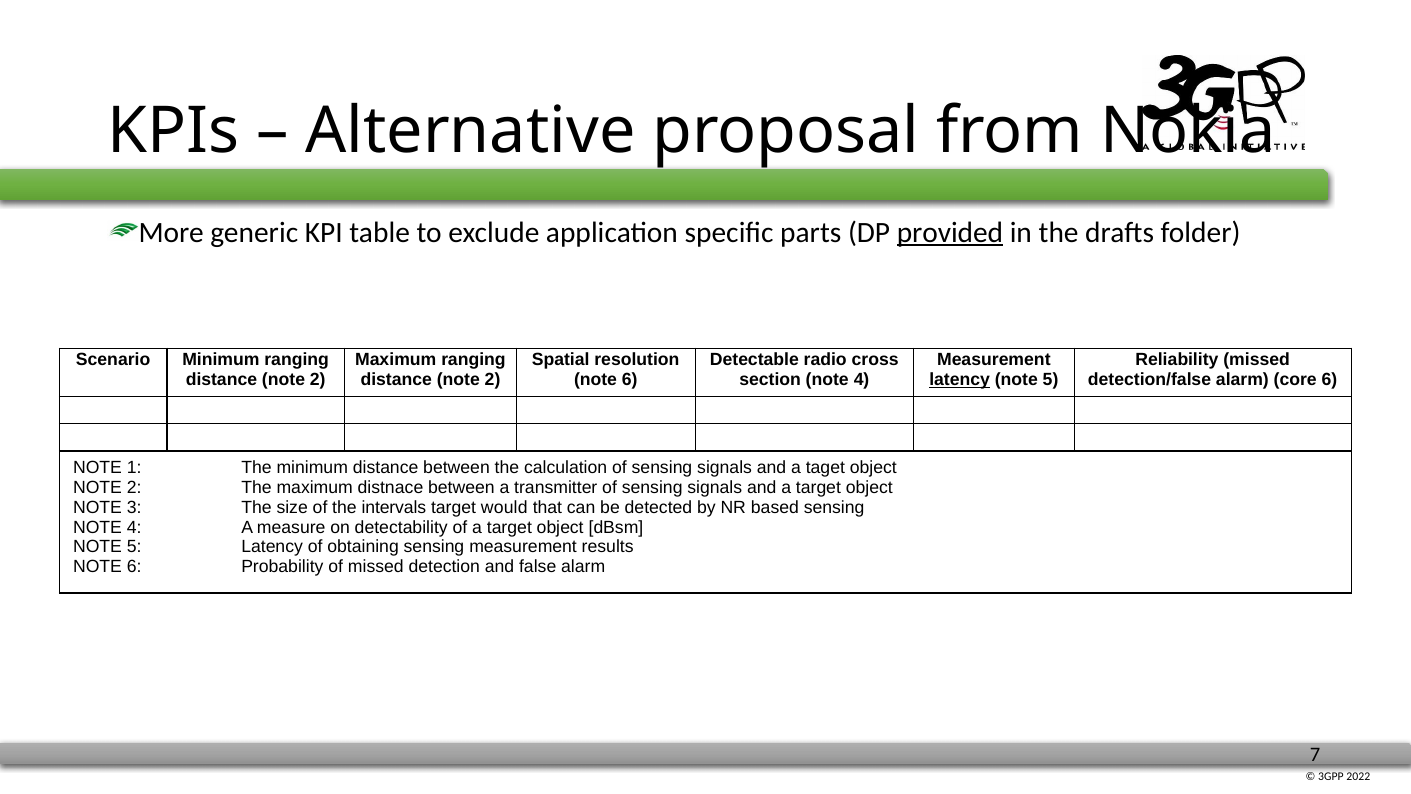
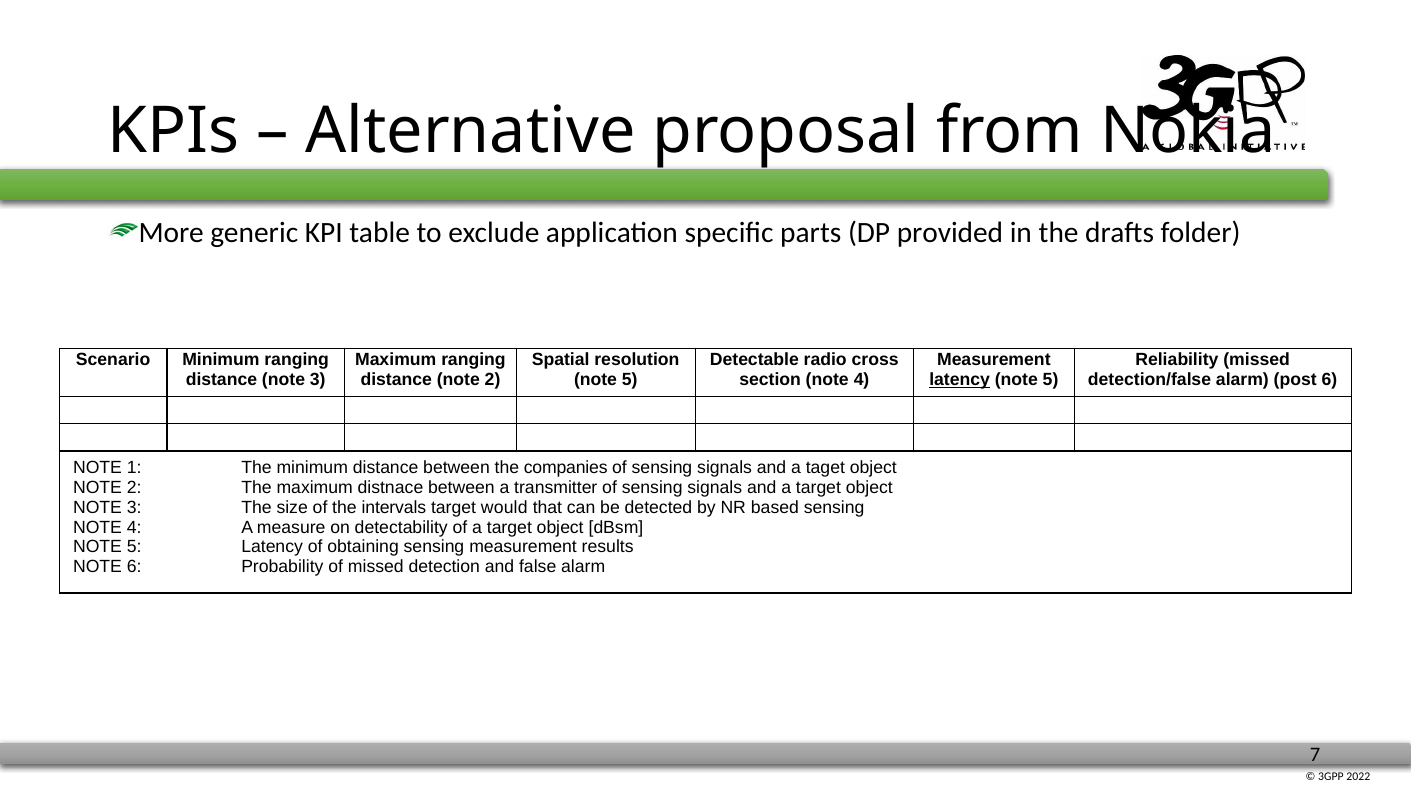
provided underline: present -> none
2 at (318, 380): 2 -> 3
6 at (630, 380): 6 -> 5
core: core -> post
calculation: calculation -> companies
